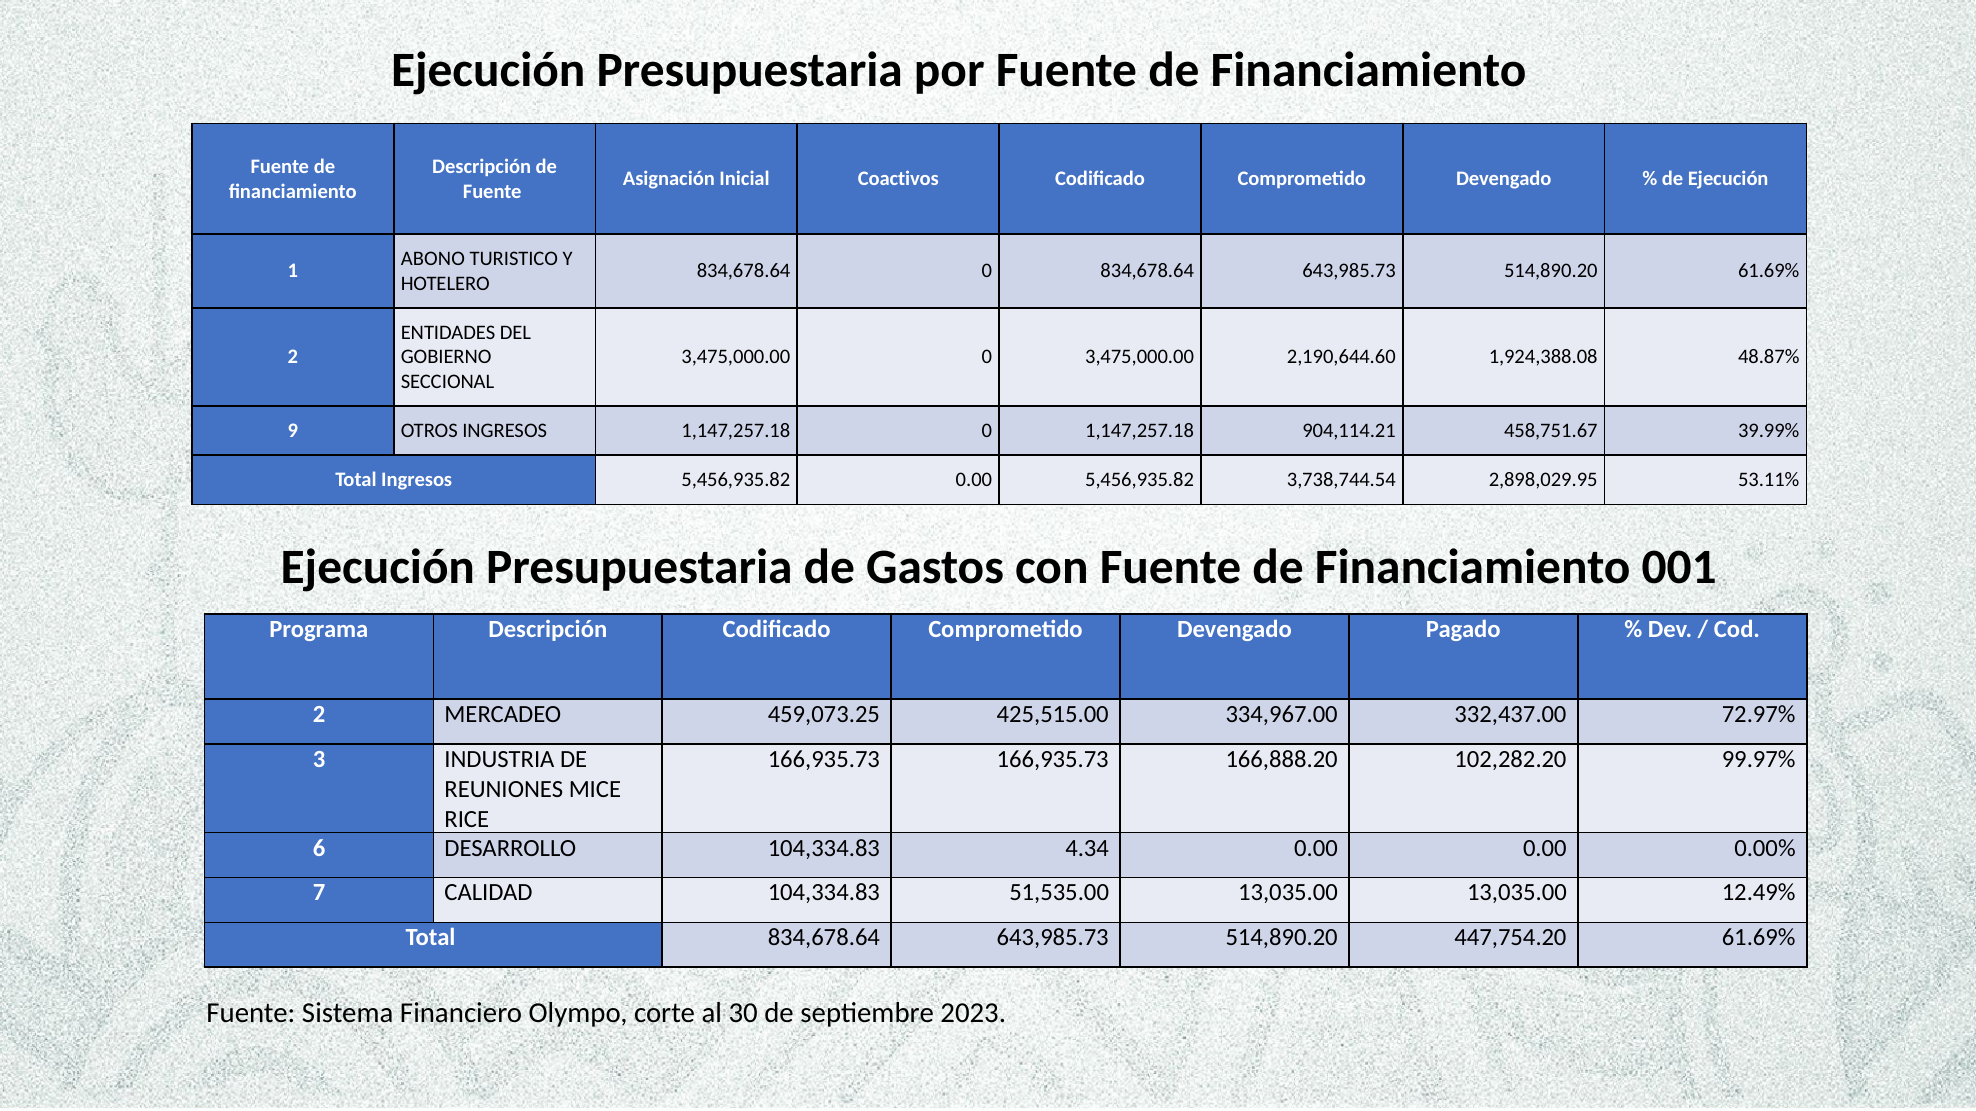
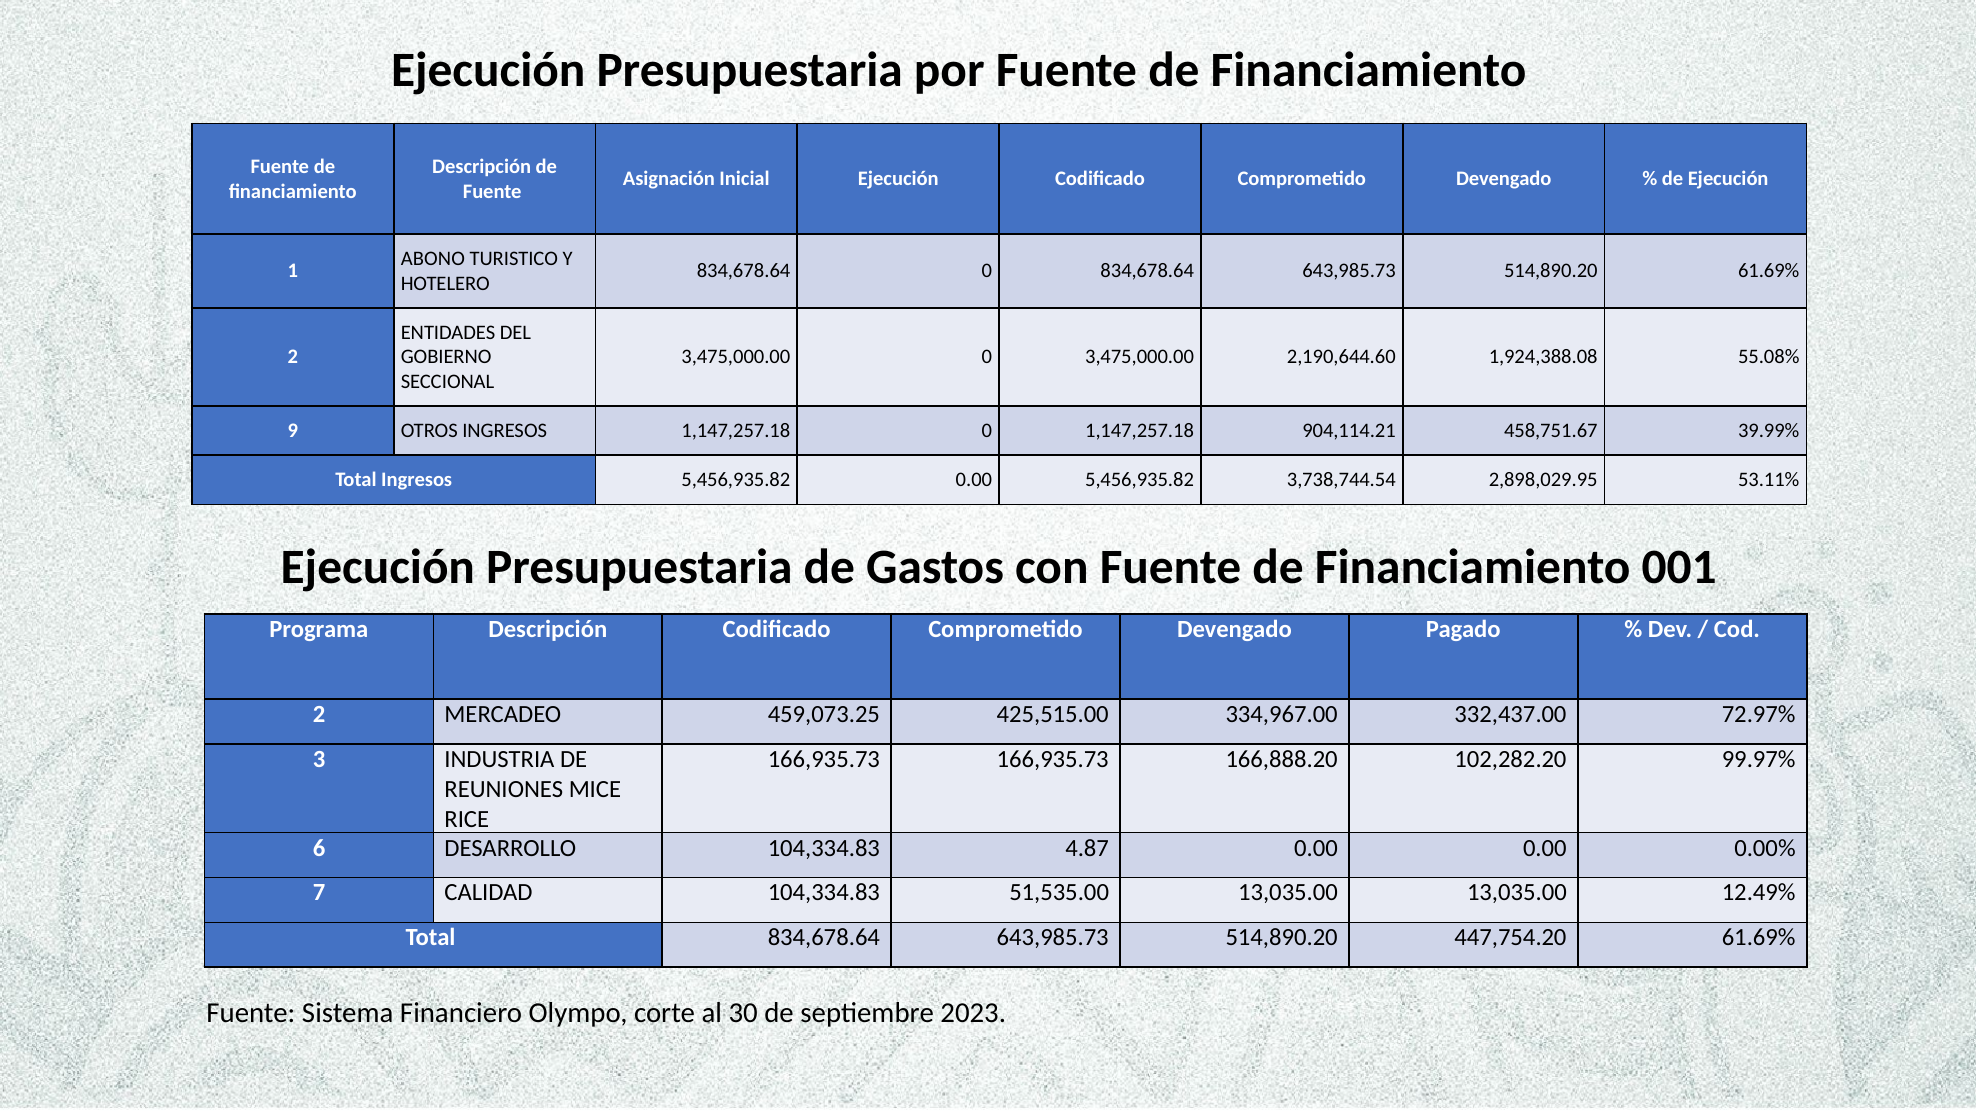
Inicial Coactivos: Coactivos -> Ejecución
48.87%: 48.87% -> 55.08%
4.34: 4.34 -> 4.87
